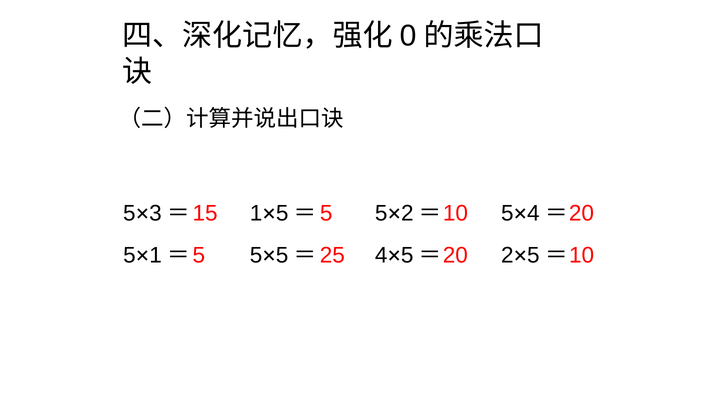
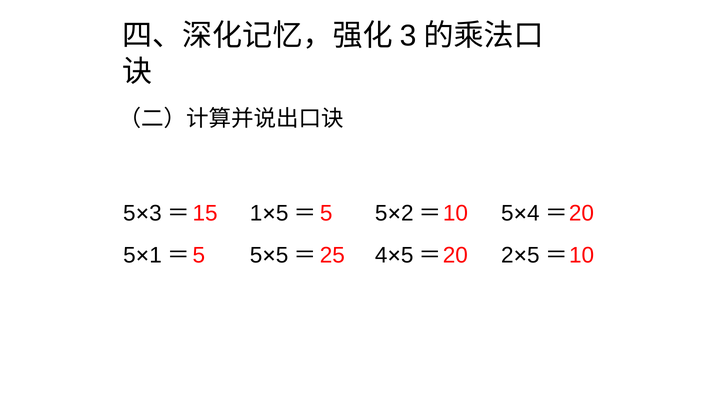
0: 0 -> 3
